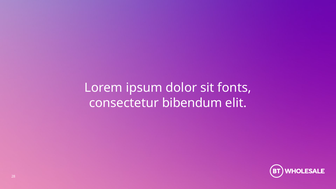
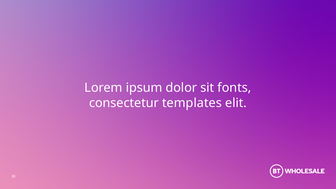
bibendum: bibendum -> templates
